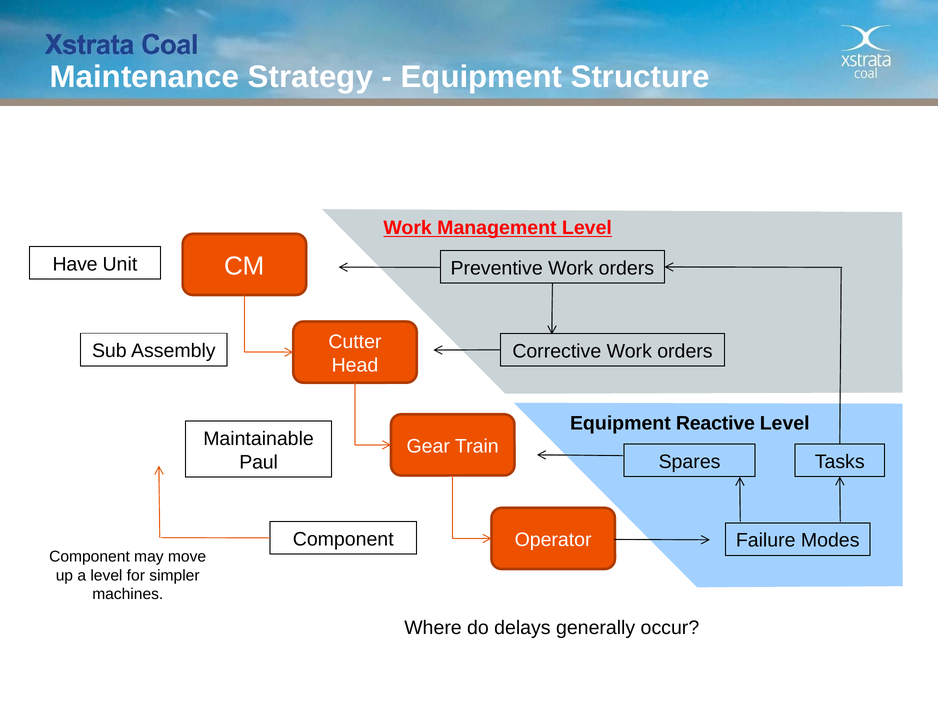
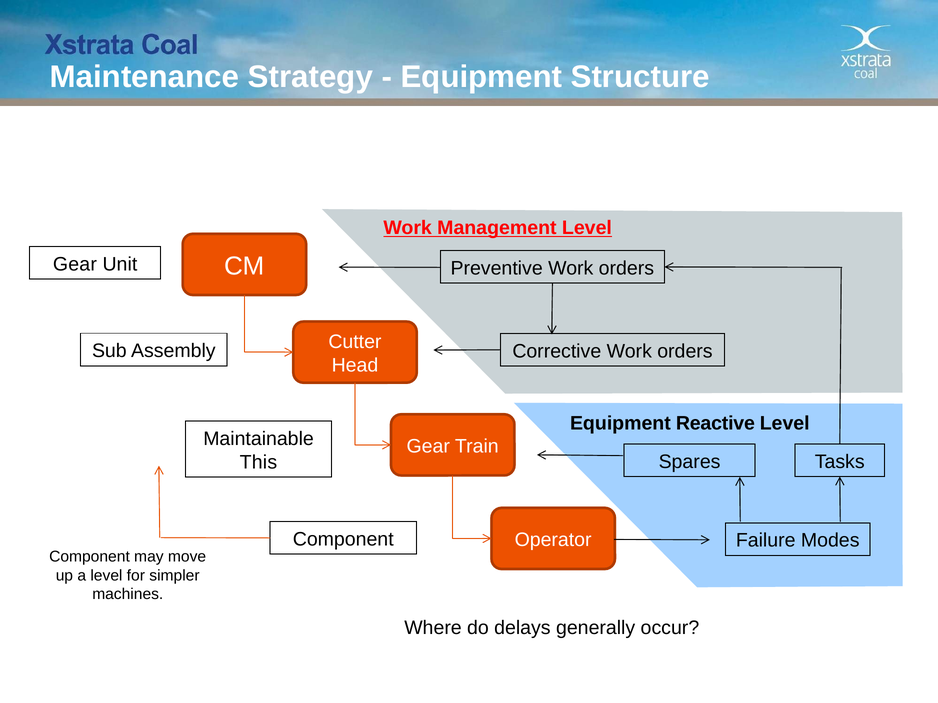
Have at (75, 264): Have -> Gear
Paul: Paul -> This
